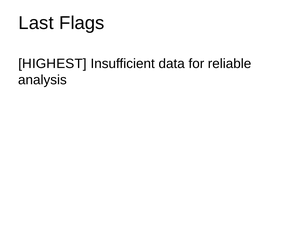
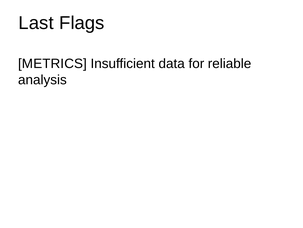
HIGHEST: HIGHEST -> METRICS
